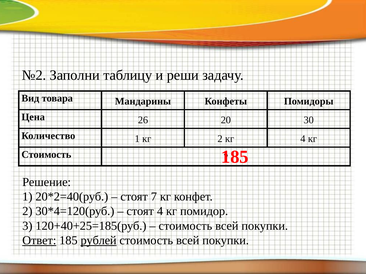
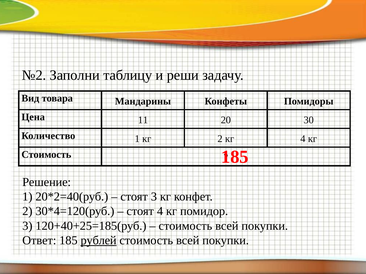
26: 26 -> 11
стоят 7: 7 -> 3
Ответ underline: present -> none
